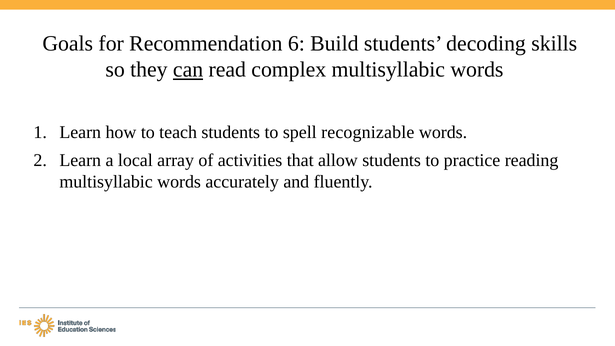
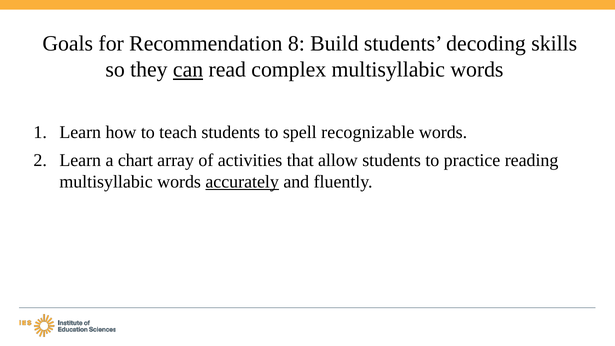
6: 6 -> 8
local: local -> chart
accurately underline: none -> present
